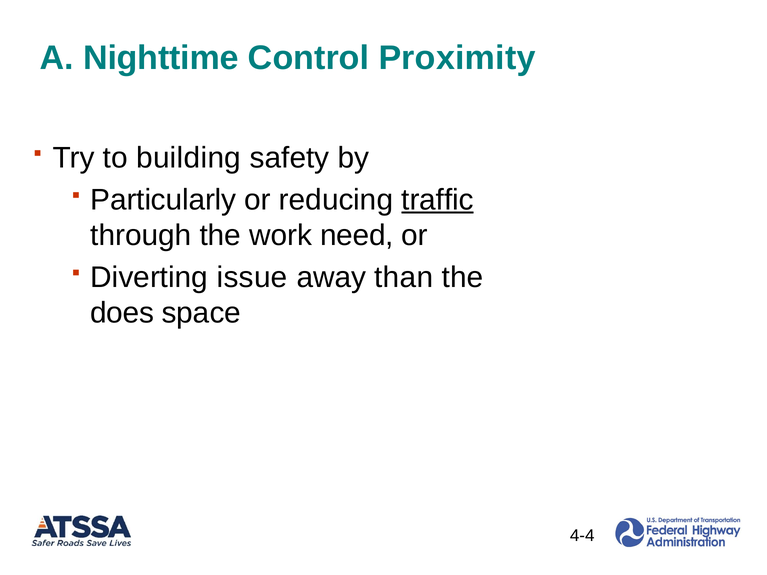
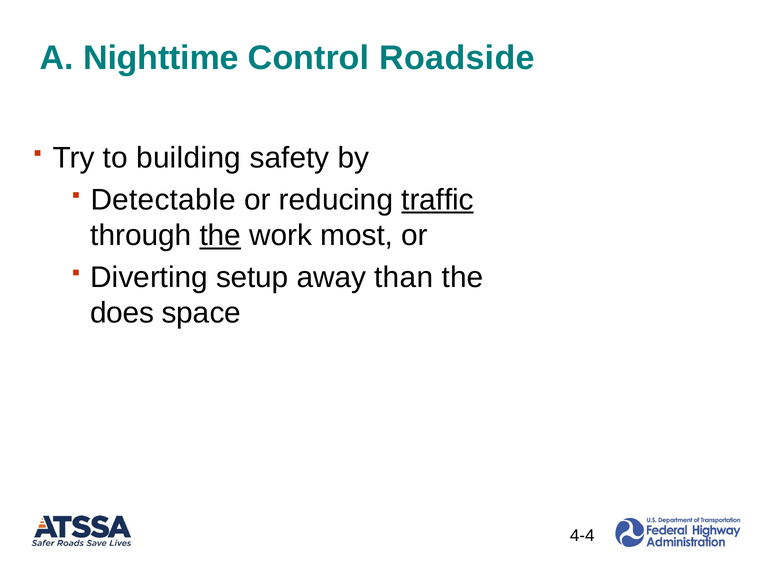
Proximity: Proximity -> Roadside
Particularly: Particularly -> Detectable
the at (220, 236) underline: none -> present
need: need -> most
issue: issue -> setup
